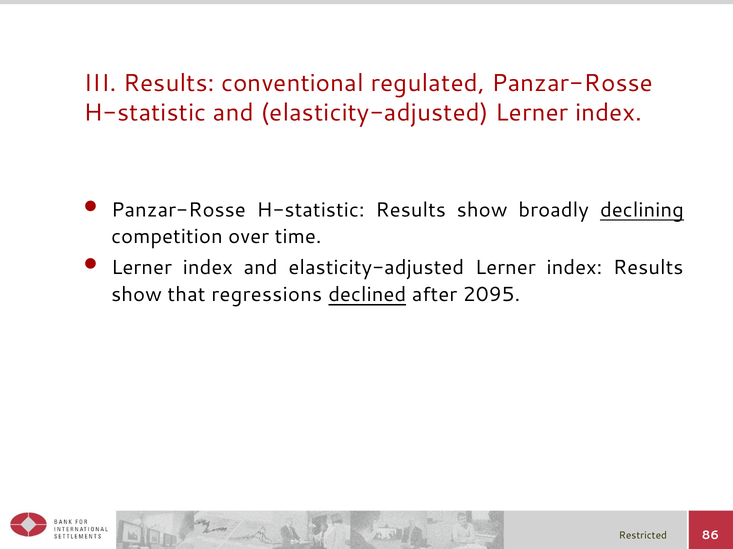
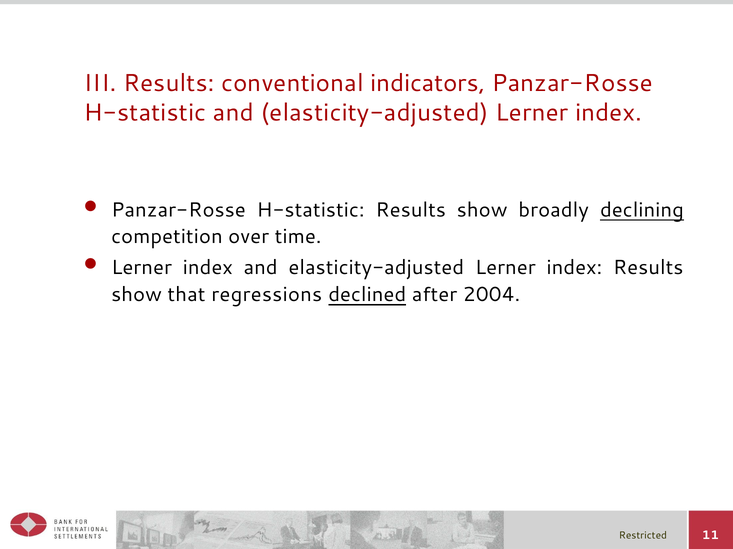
regulated: regulated -> indicators
2095: 2095 -> 2004
86: 86 -> 11
